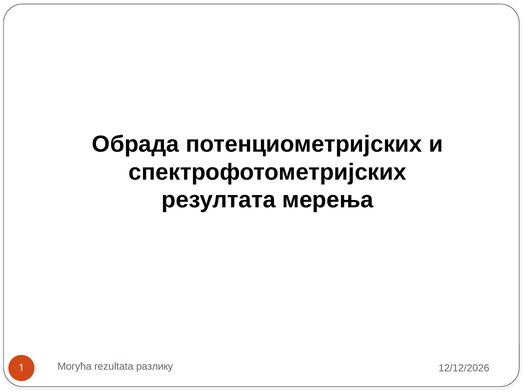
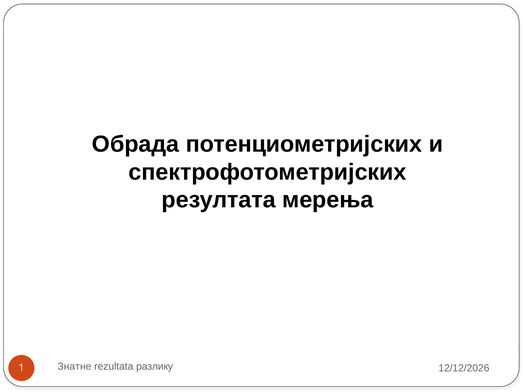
Могућа: Могућа -> Знатне
